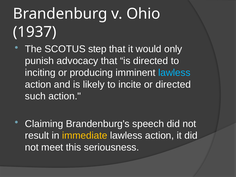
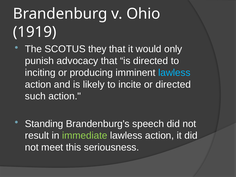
1937: 1937 -> 1919
step: step -> they
Claiming: Claiming -> Standing
immediate colour: yellow -> light green
